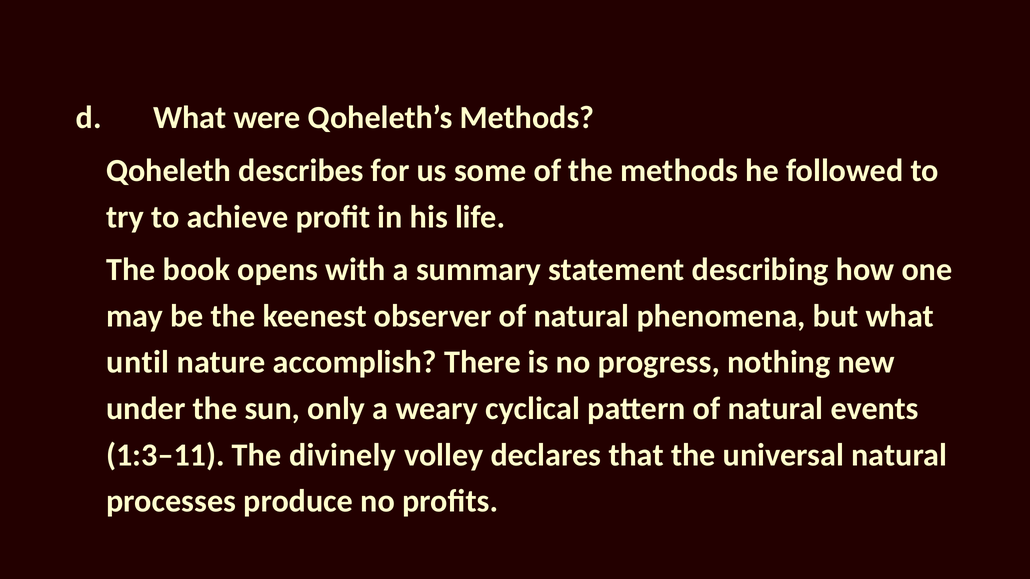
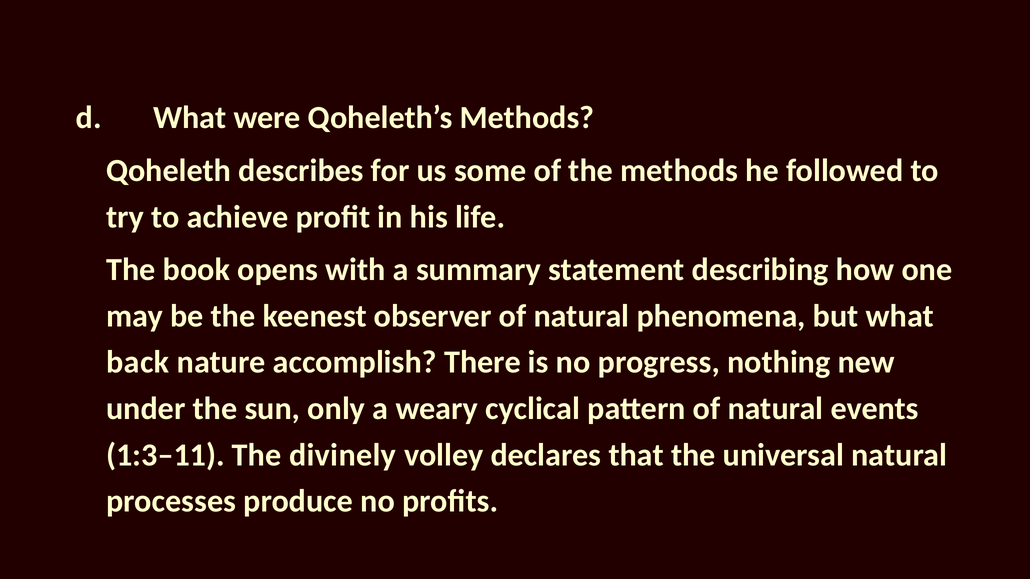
until: until -> back
